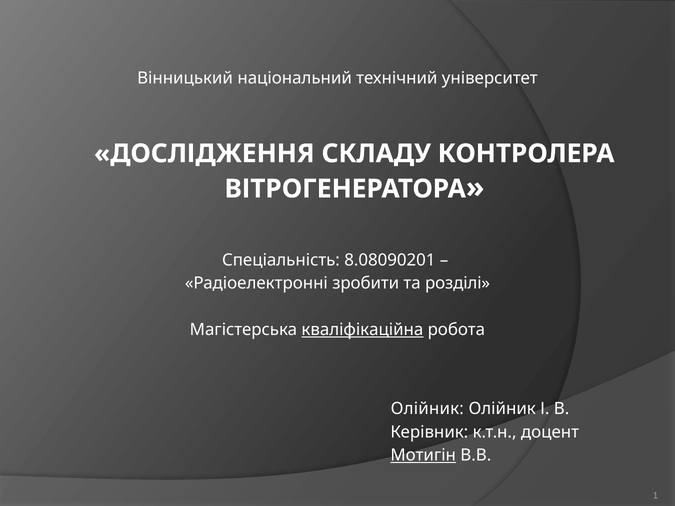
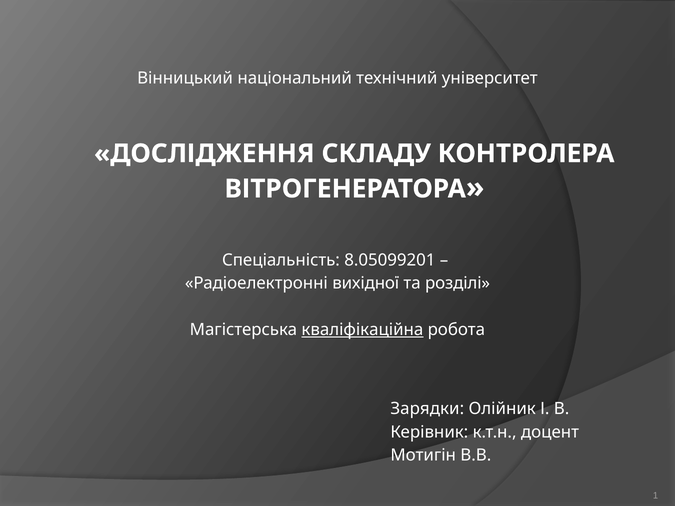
8.08090201: 8.08090201 -> 8.05099201
зробити: зробити -> вихідної
Олійник at (427, 409): Олійник -> Зарядки
Мотигін underline: present -> none
